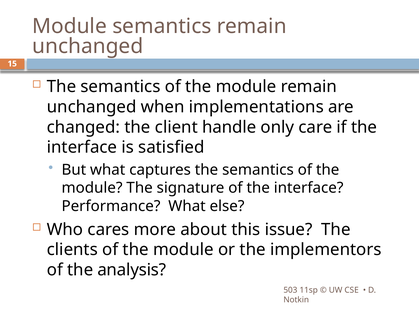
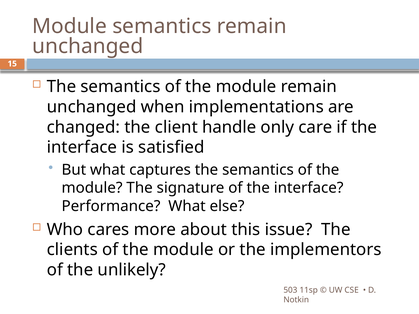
analysis: analysis -> unlikely
